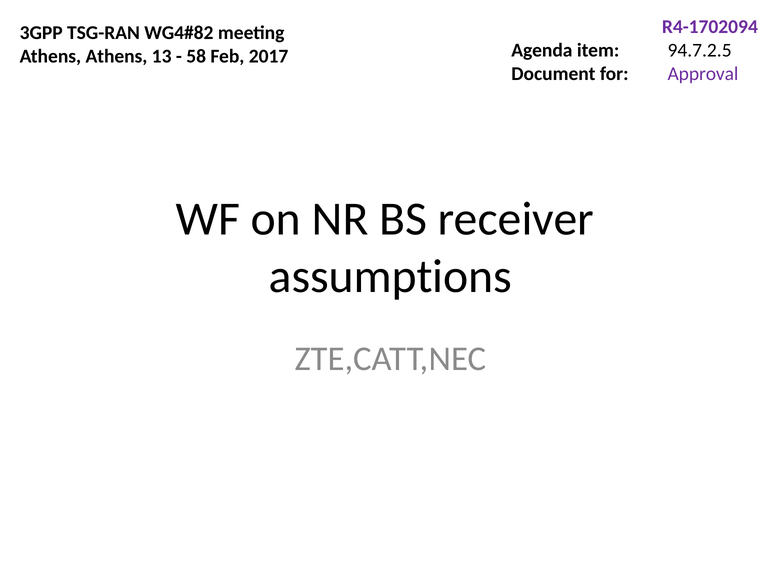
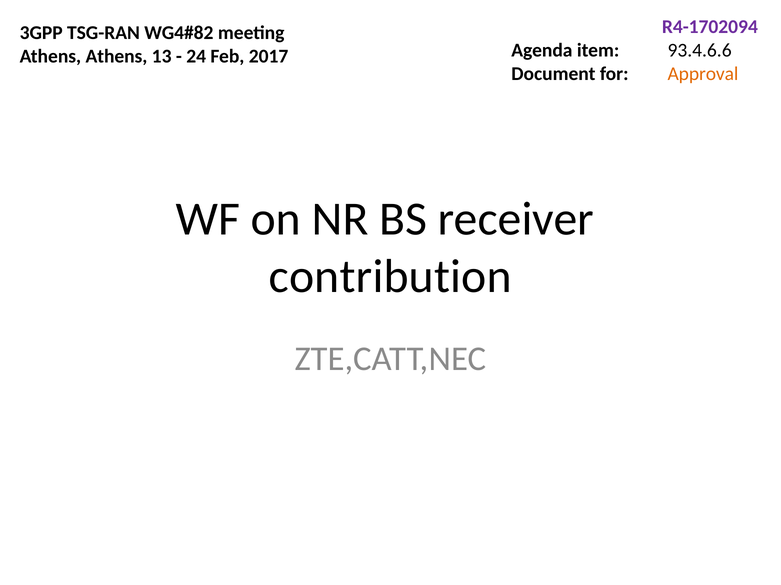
94.7.2.5: 94.7.2.5 -> 93.4.6.6
58: 58 -> 24
Approval colour: purple -> orange
assumptions: assumptions -> contribution
